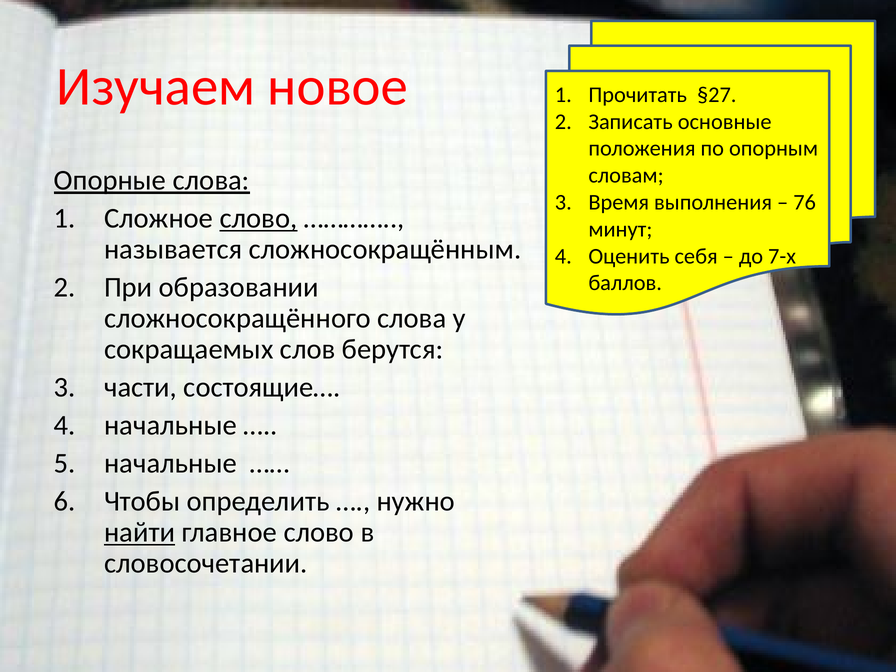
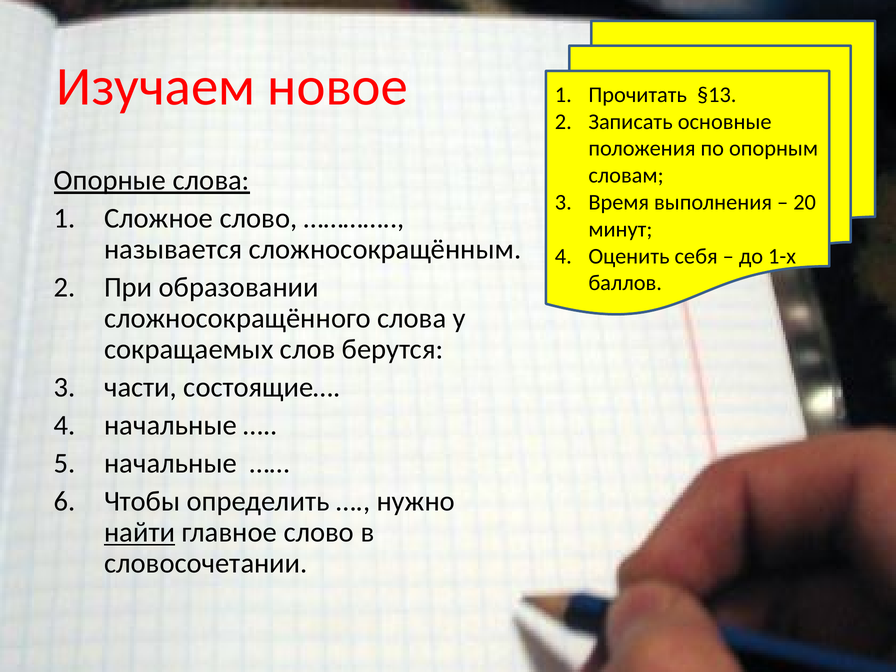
§27: §27 -> §13
76: 76 -> 20
слово at (258, 219) underline: present -> none
7-х: 7-х -> 1-х
